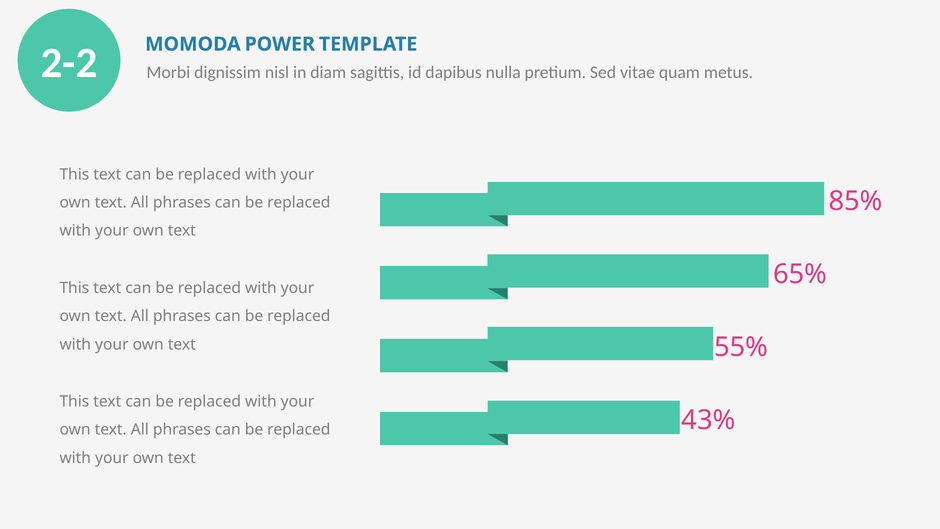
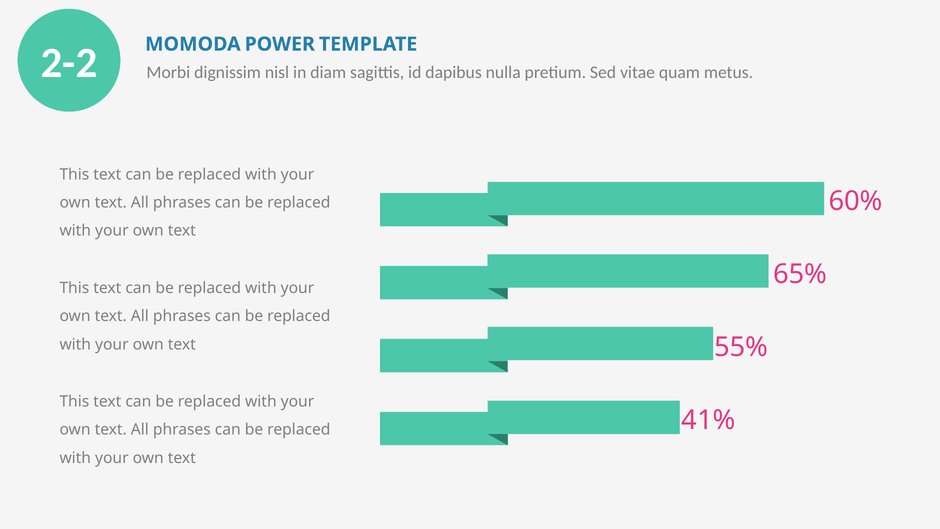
85%: 85% -> 60%
43%: 43% -> 41%
